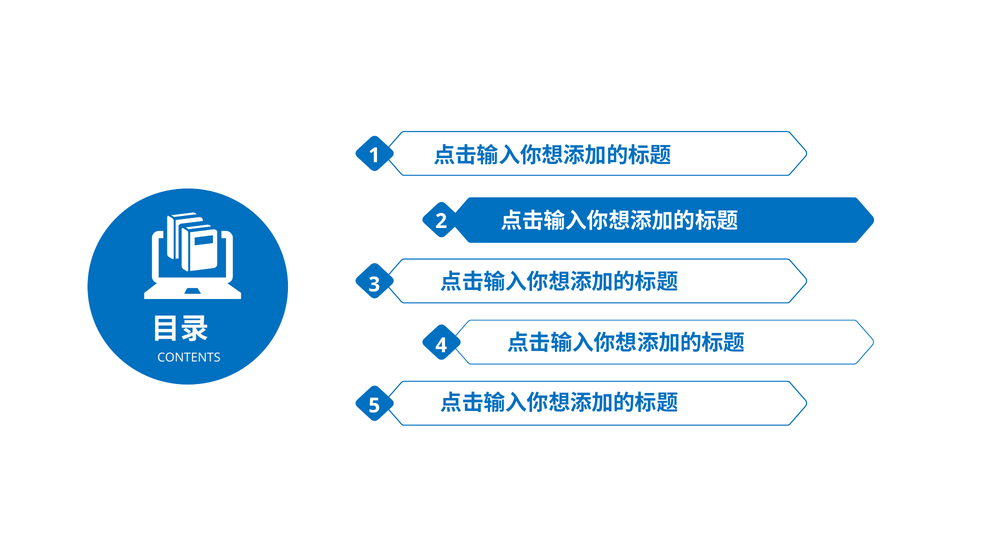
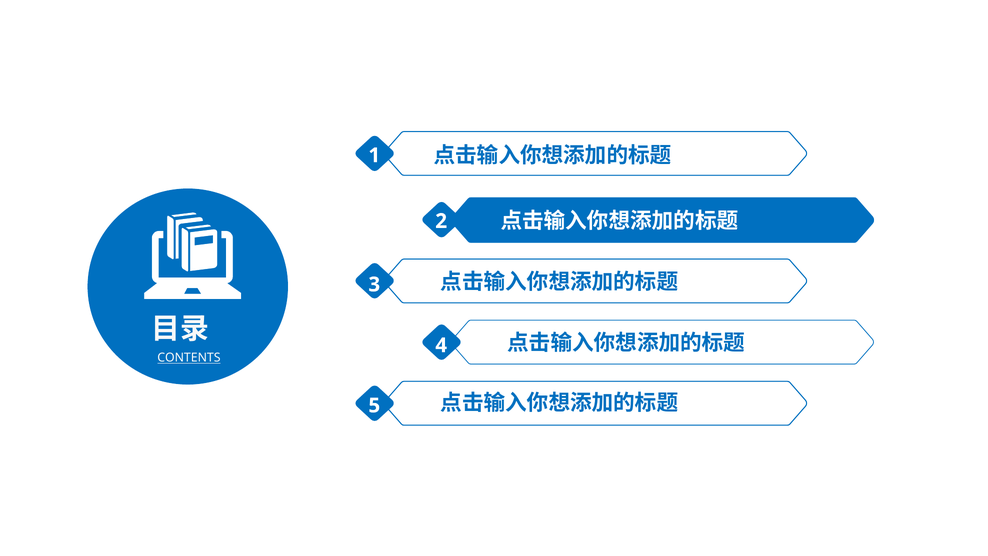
CONTENTS underline: none -> present
